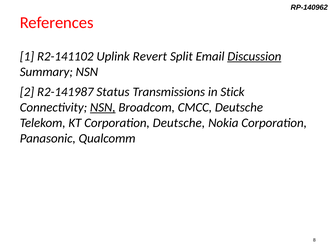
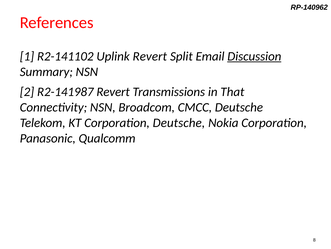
R2-141987 Status: Status -> Revert
Stick: Stick -> That
NSN at (103, 107) underline: present -> none
